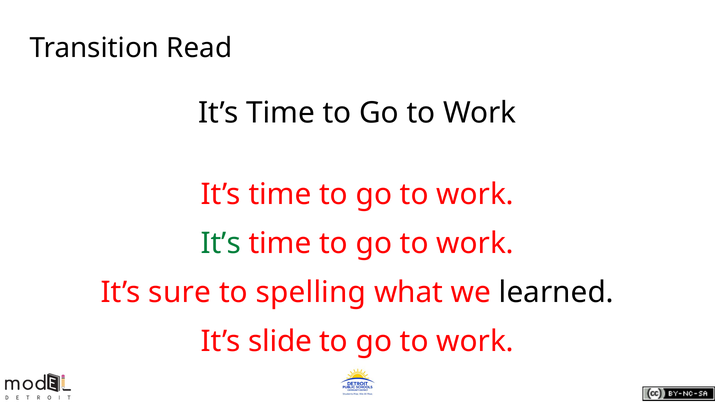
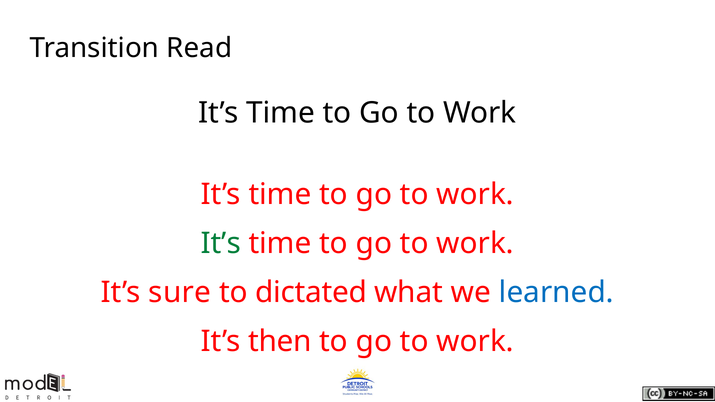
spelling: spelling -> dictated
learned colour: black -> blue
slide: slide -> then
